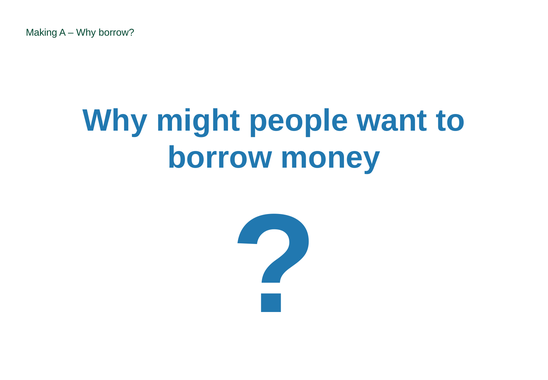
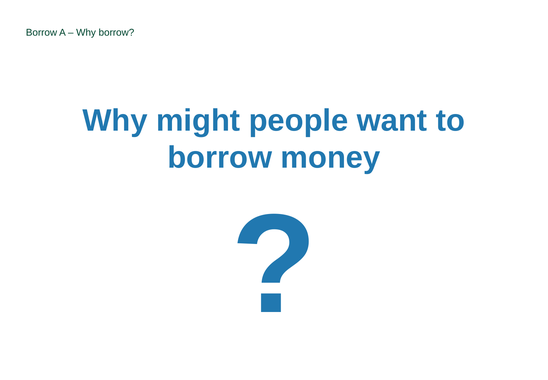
Making at (42, 33): Making -> Borrow
